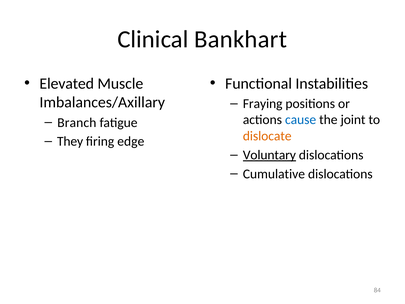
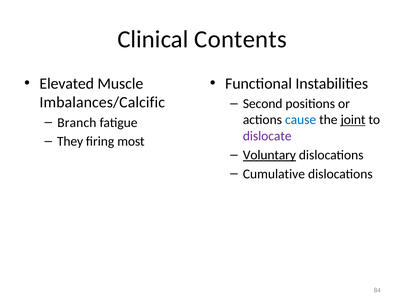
Bankhart: Bankhart -> Contents
Imbalances/Axillary: Imbalances/Axillary -> Imbalances/Calcific
Fraying: Fraying -> Second
joint underline: none -> present
dislocate colour: orange -> purple
edge: edge -> most
